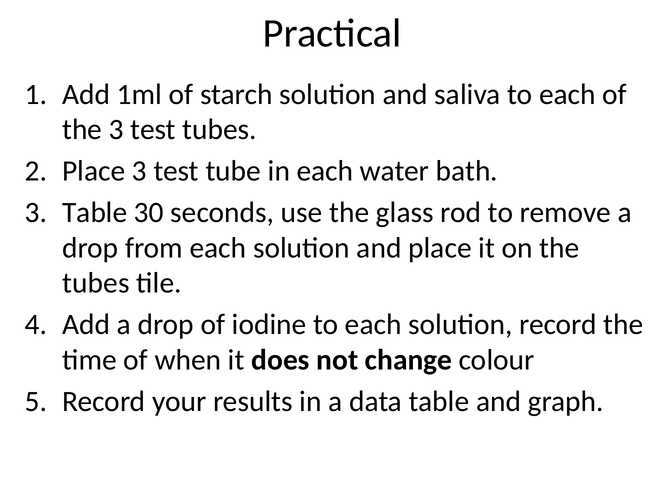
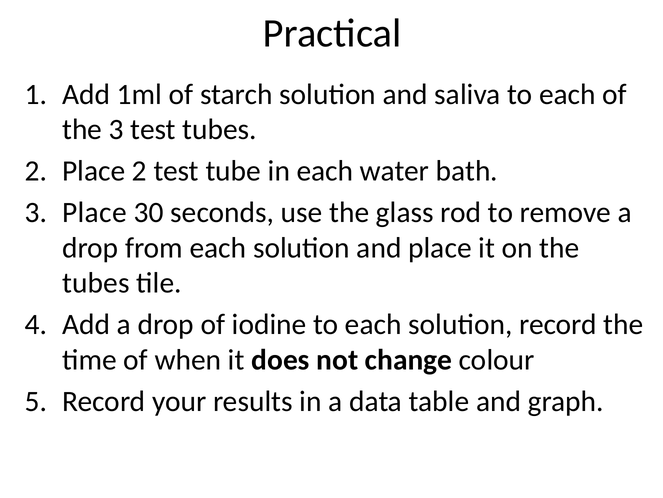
Place 3: 3 -> 2
3 Table: Table -> Place
